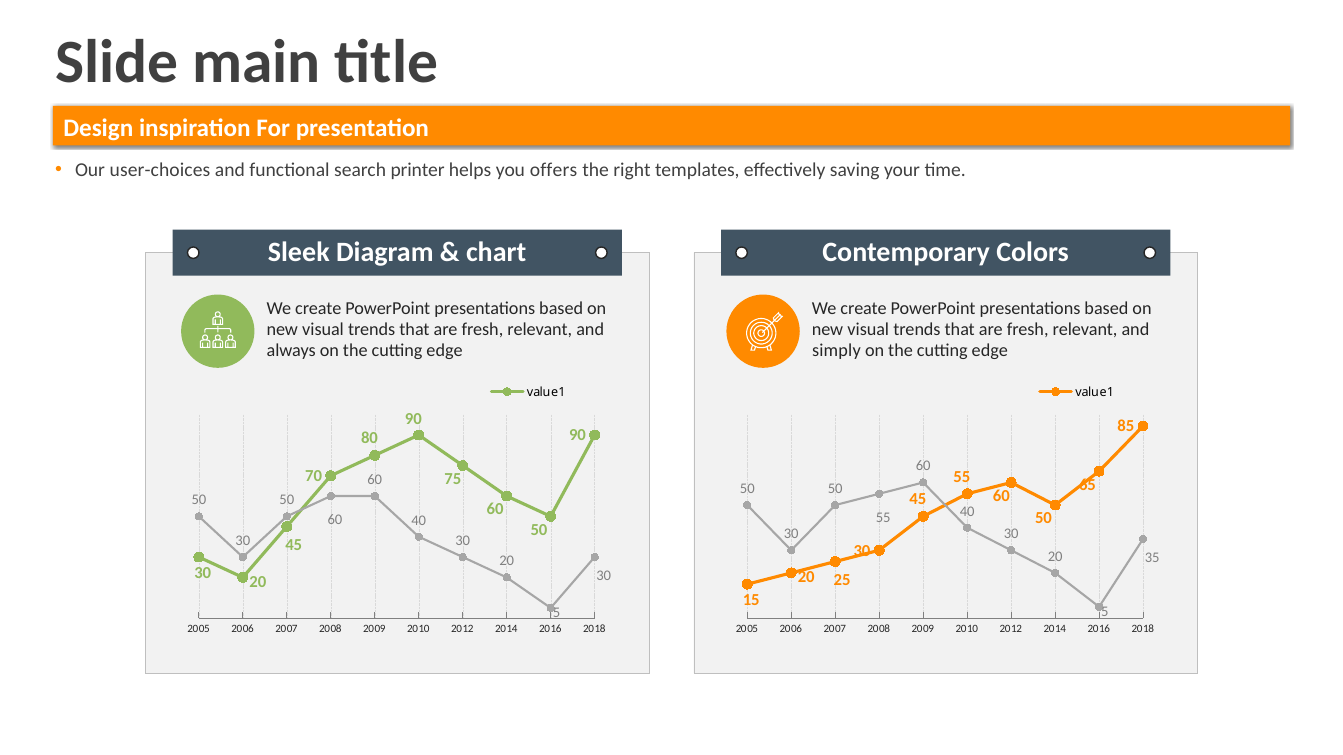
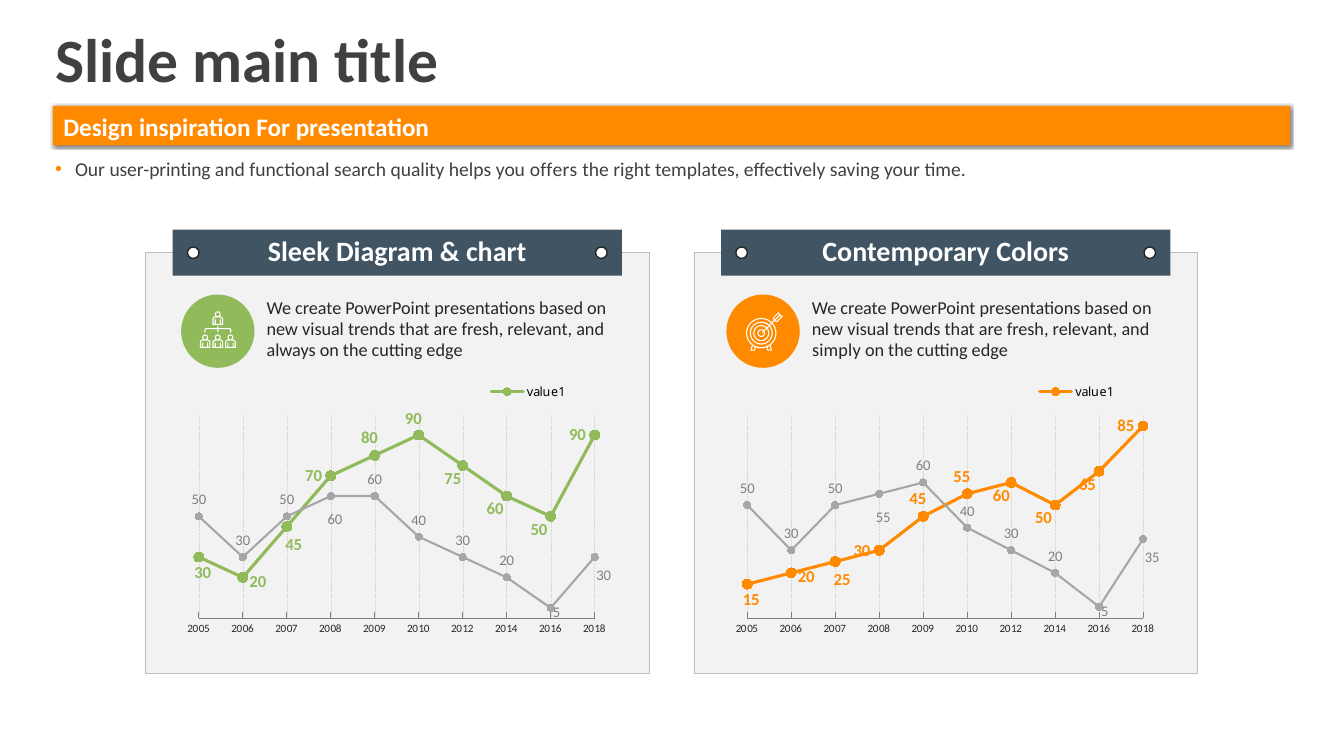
user-choices: user-choices -> user-printing
printer: printer -> quality
